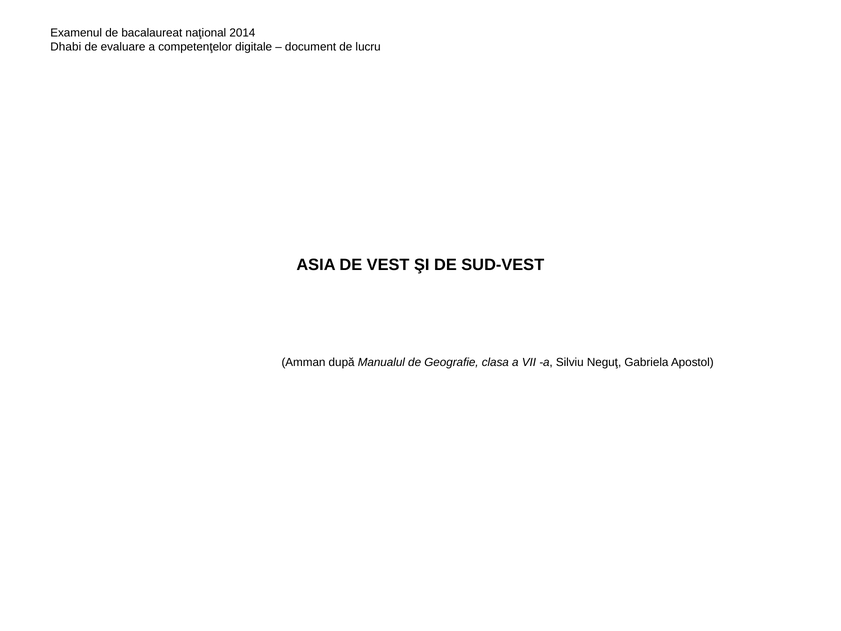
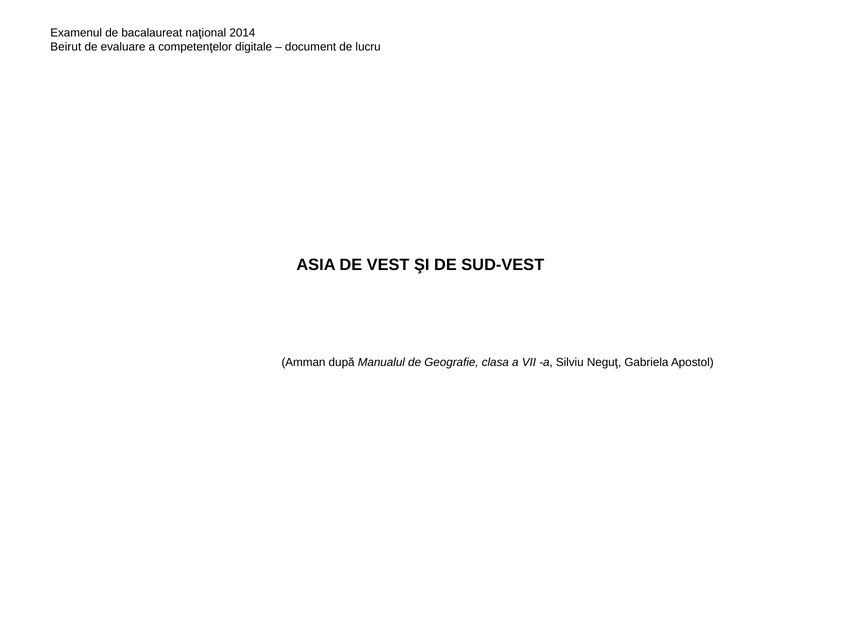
Dhabi: Dhabi -> Beirut
